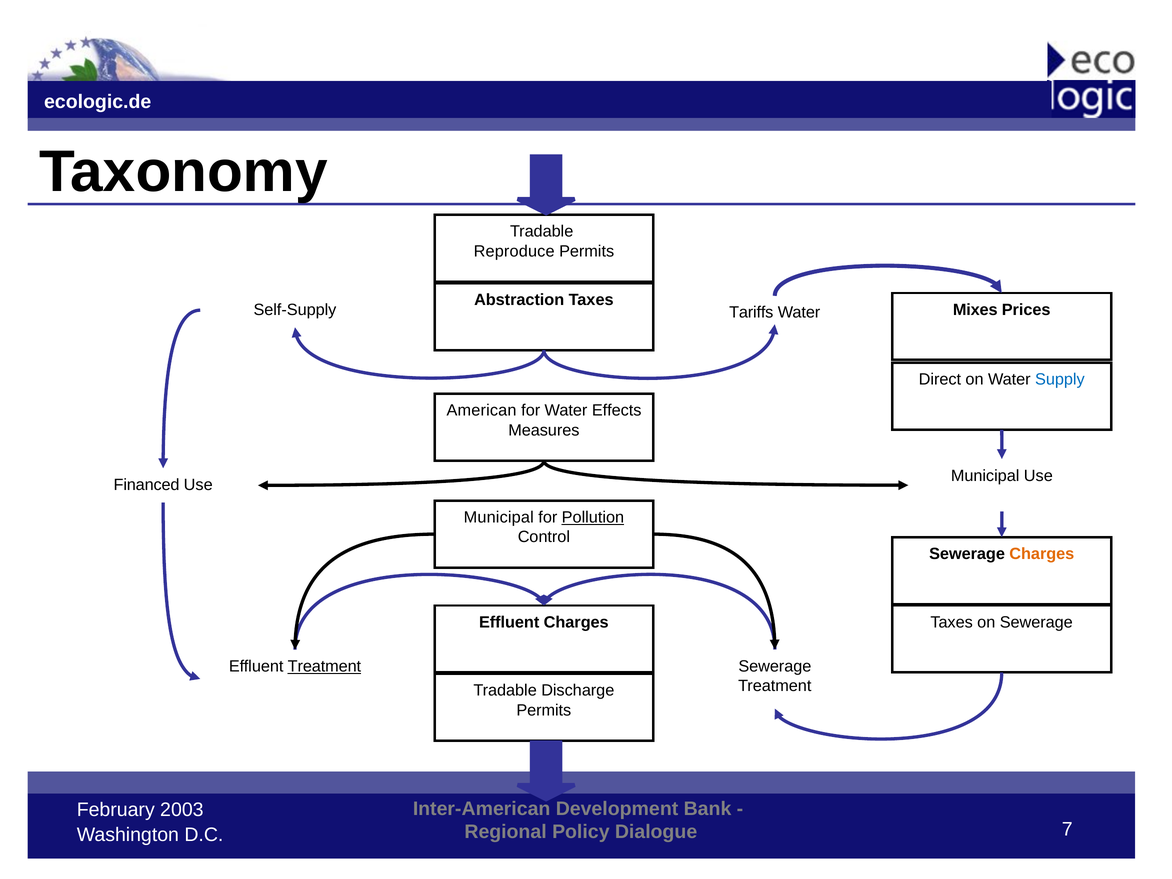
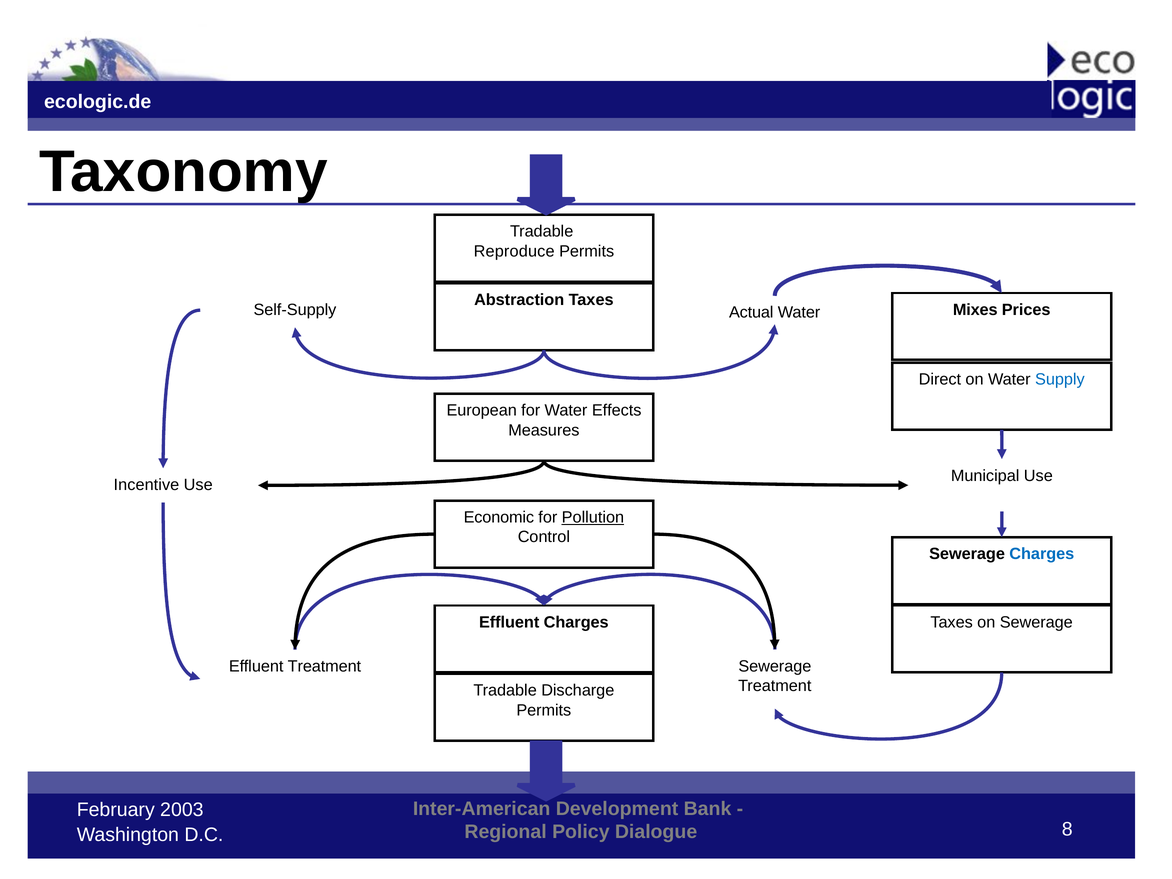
Tariffs: Tariffs -> Actual
American: American -> European
Financed: Financed -> Incentive
Municipal at (499, 517): Municipal -> Economic
Charges at (1042, 554) colour: orange -> blue
Treatment at (324, 666) underline: present -> none
7: 7 -> 8
